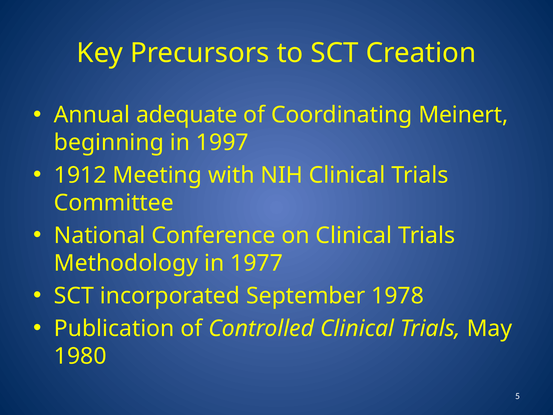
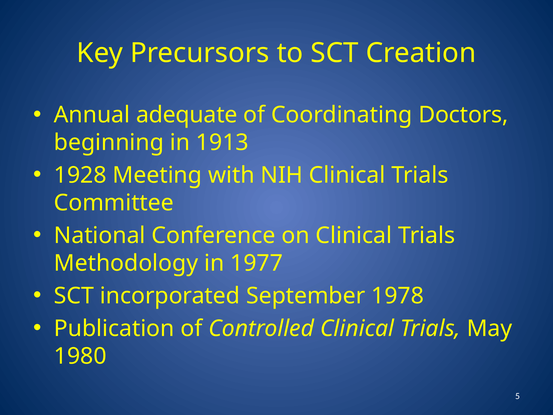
Meinert: Meinert -> Doctors
1997: 1997 -> 1913
1912: 1912 -> 1928
